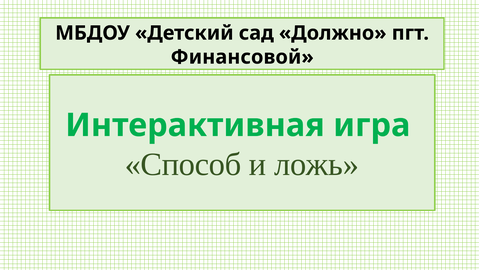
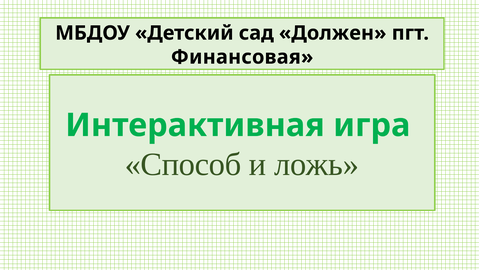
Должно: Должно -> Должен
Финансовой: Финансовой -> Финансовая
